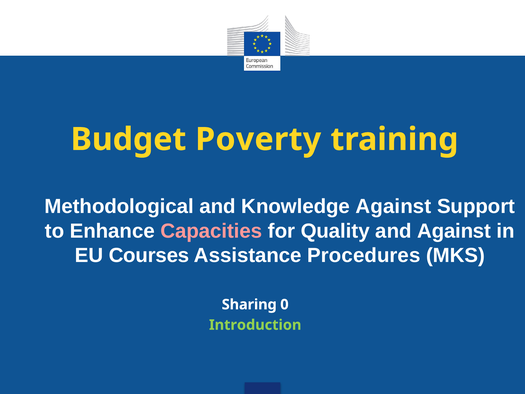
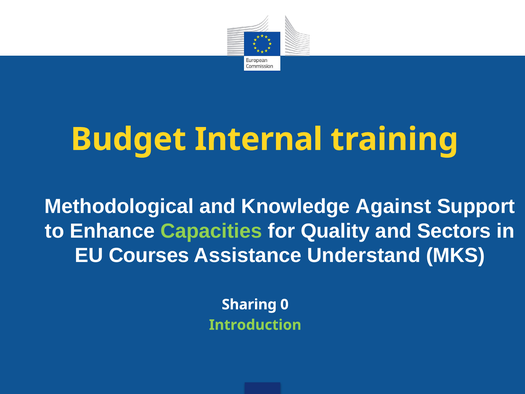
Poverty: Poverty -> Internal
Capacities colour: pink -> light green
and Against: Against -> Sectors
Procedures: Procedures -> Understand
